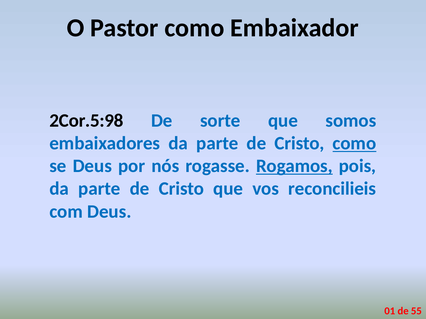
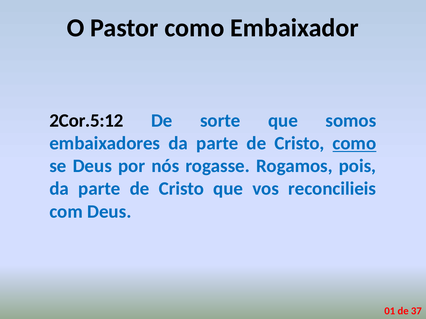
2Cor.5:98: 2Cor.5:98 -> 2Cor.5:12
Rogamos underline: present -> none
55: 55 -> 37
